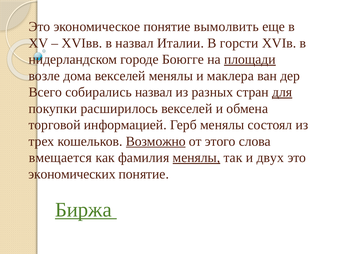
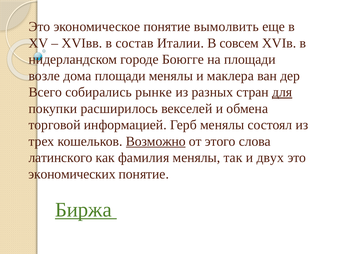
в назвал: назвал -> состав
горсти: горсти -> совсем
площади at (250, 59) underline: present -> none
дома векселей: векселей -> площади
собирались назвал: назвал -> рынке
вмещается: вмещается -> латинского
менялы at (196, 157) underline: present -> none
